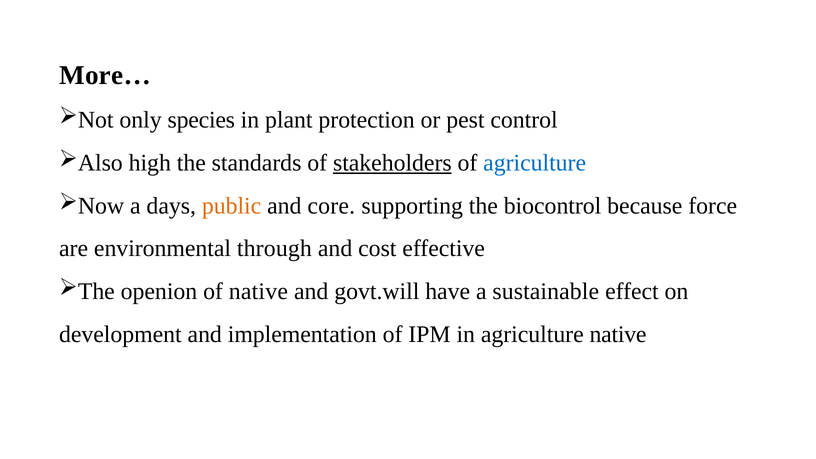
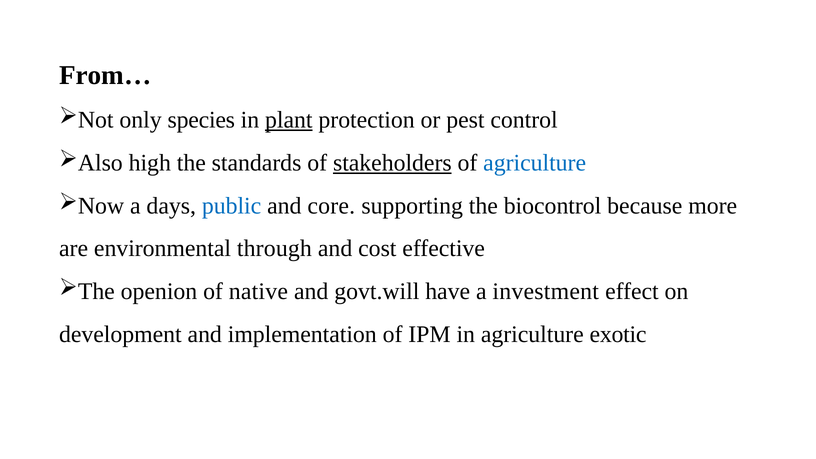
More…: More… -> From…
plant underline: none -> present
public colour: orange -> blue
force: force -> more
sustainable: sustainable -> investment
agriculture native: native -> exotic
